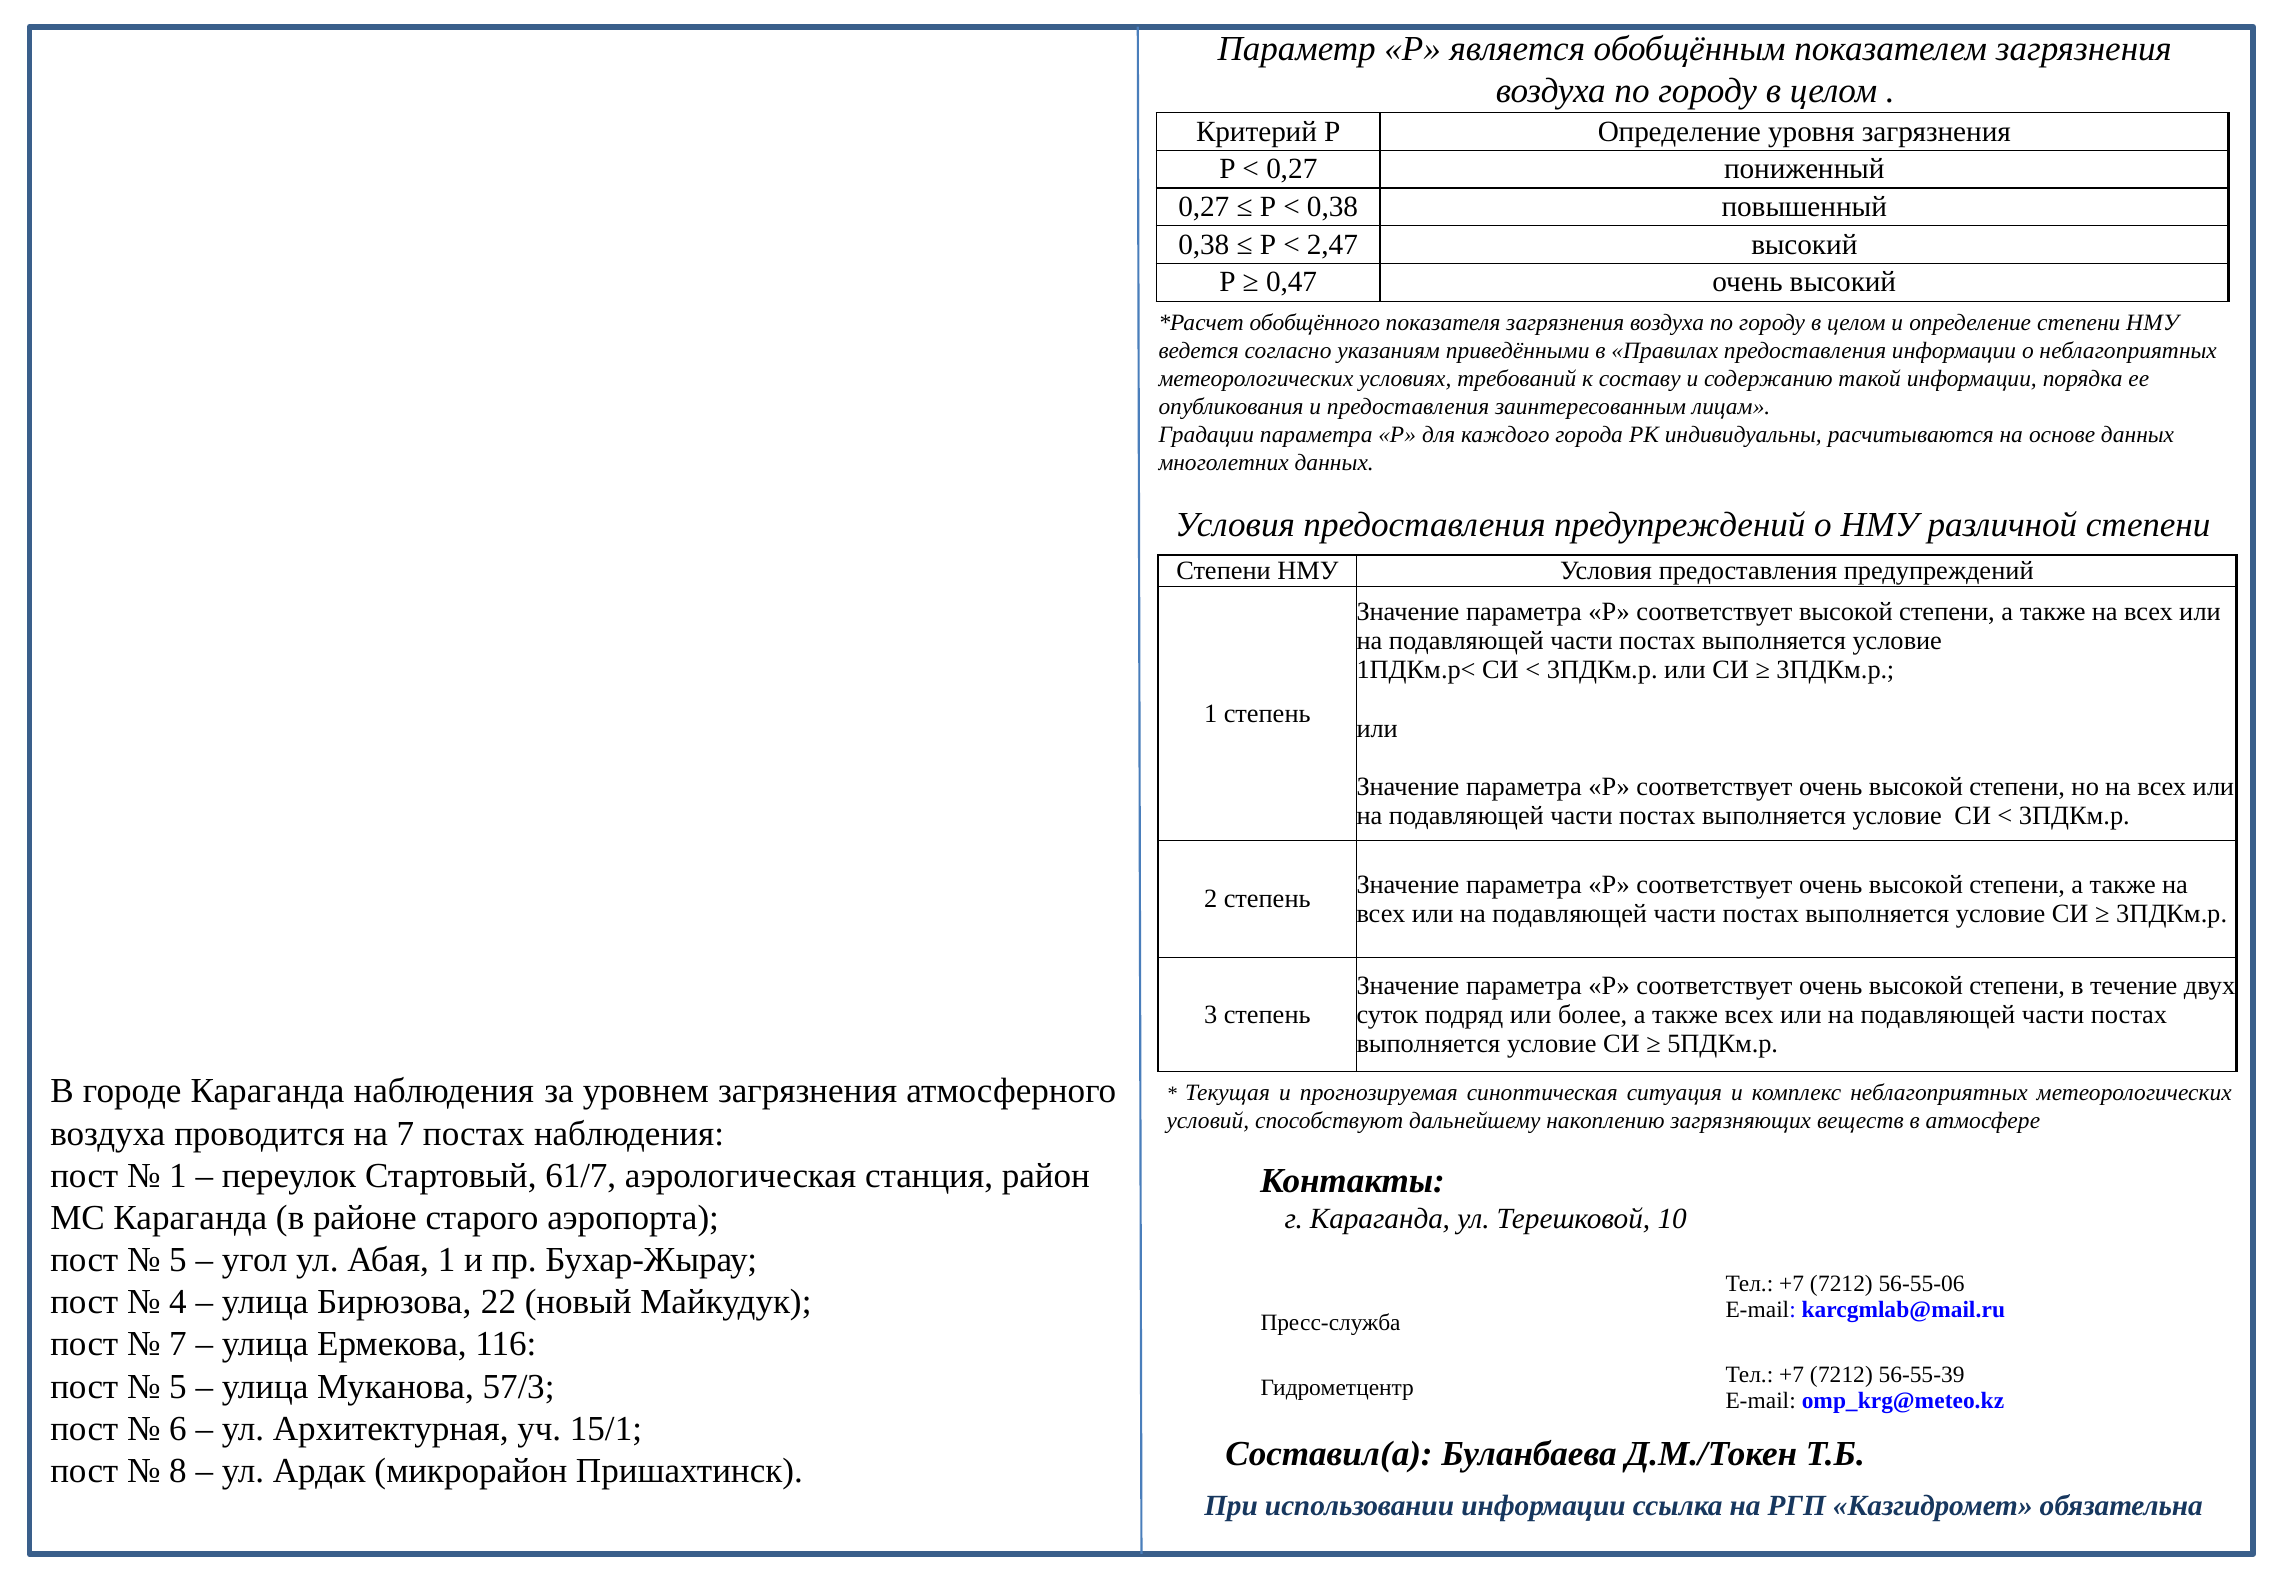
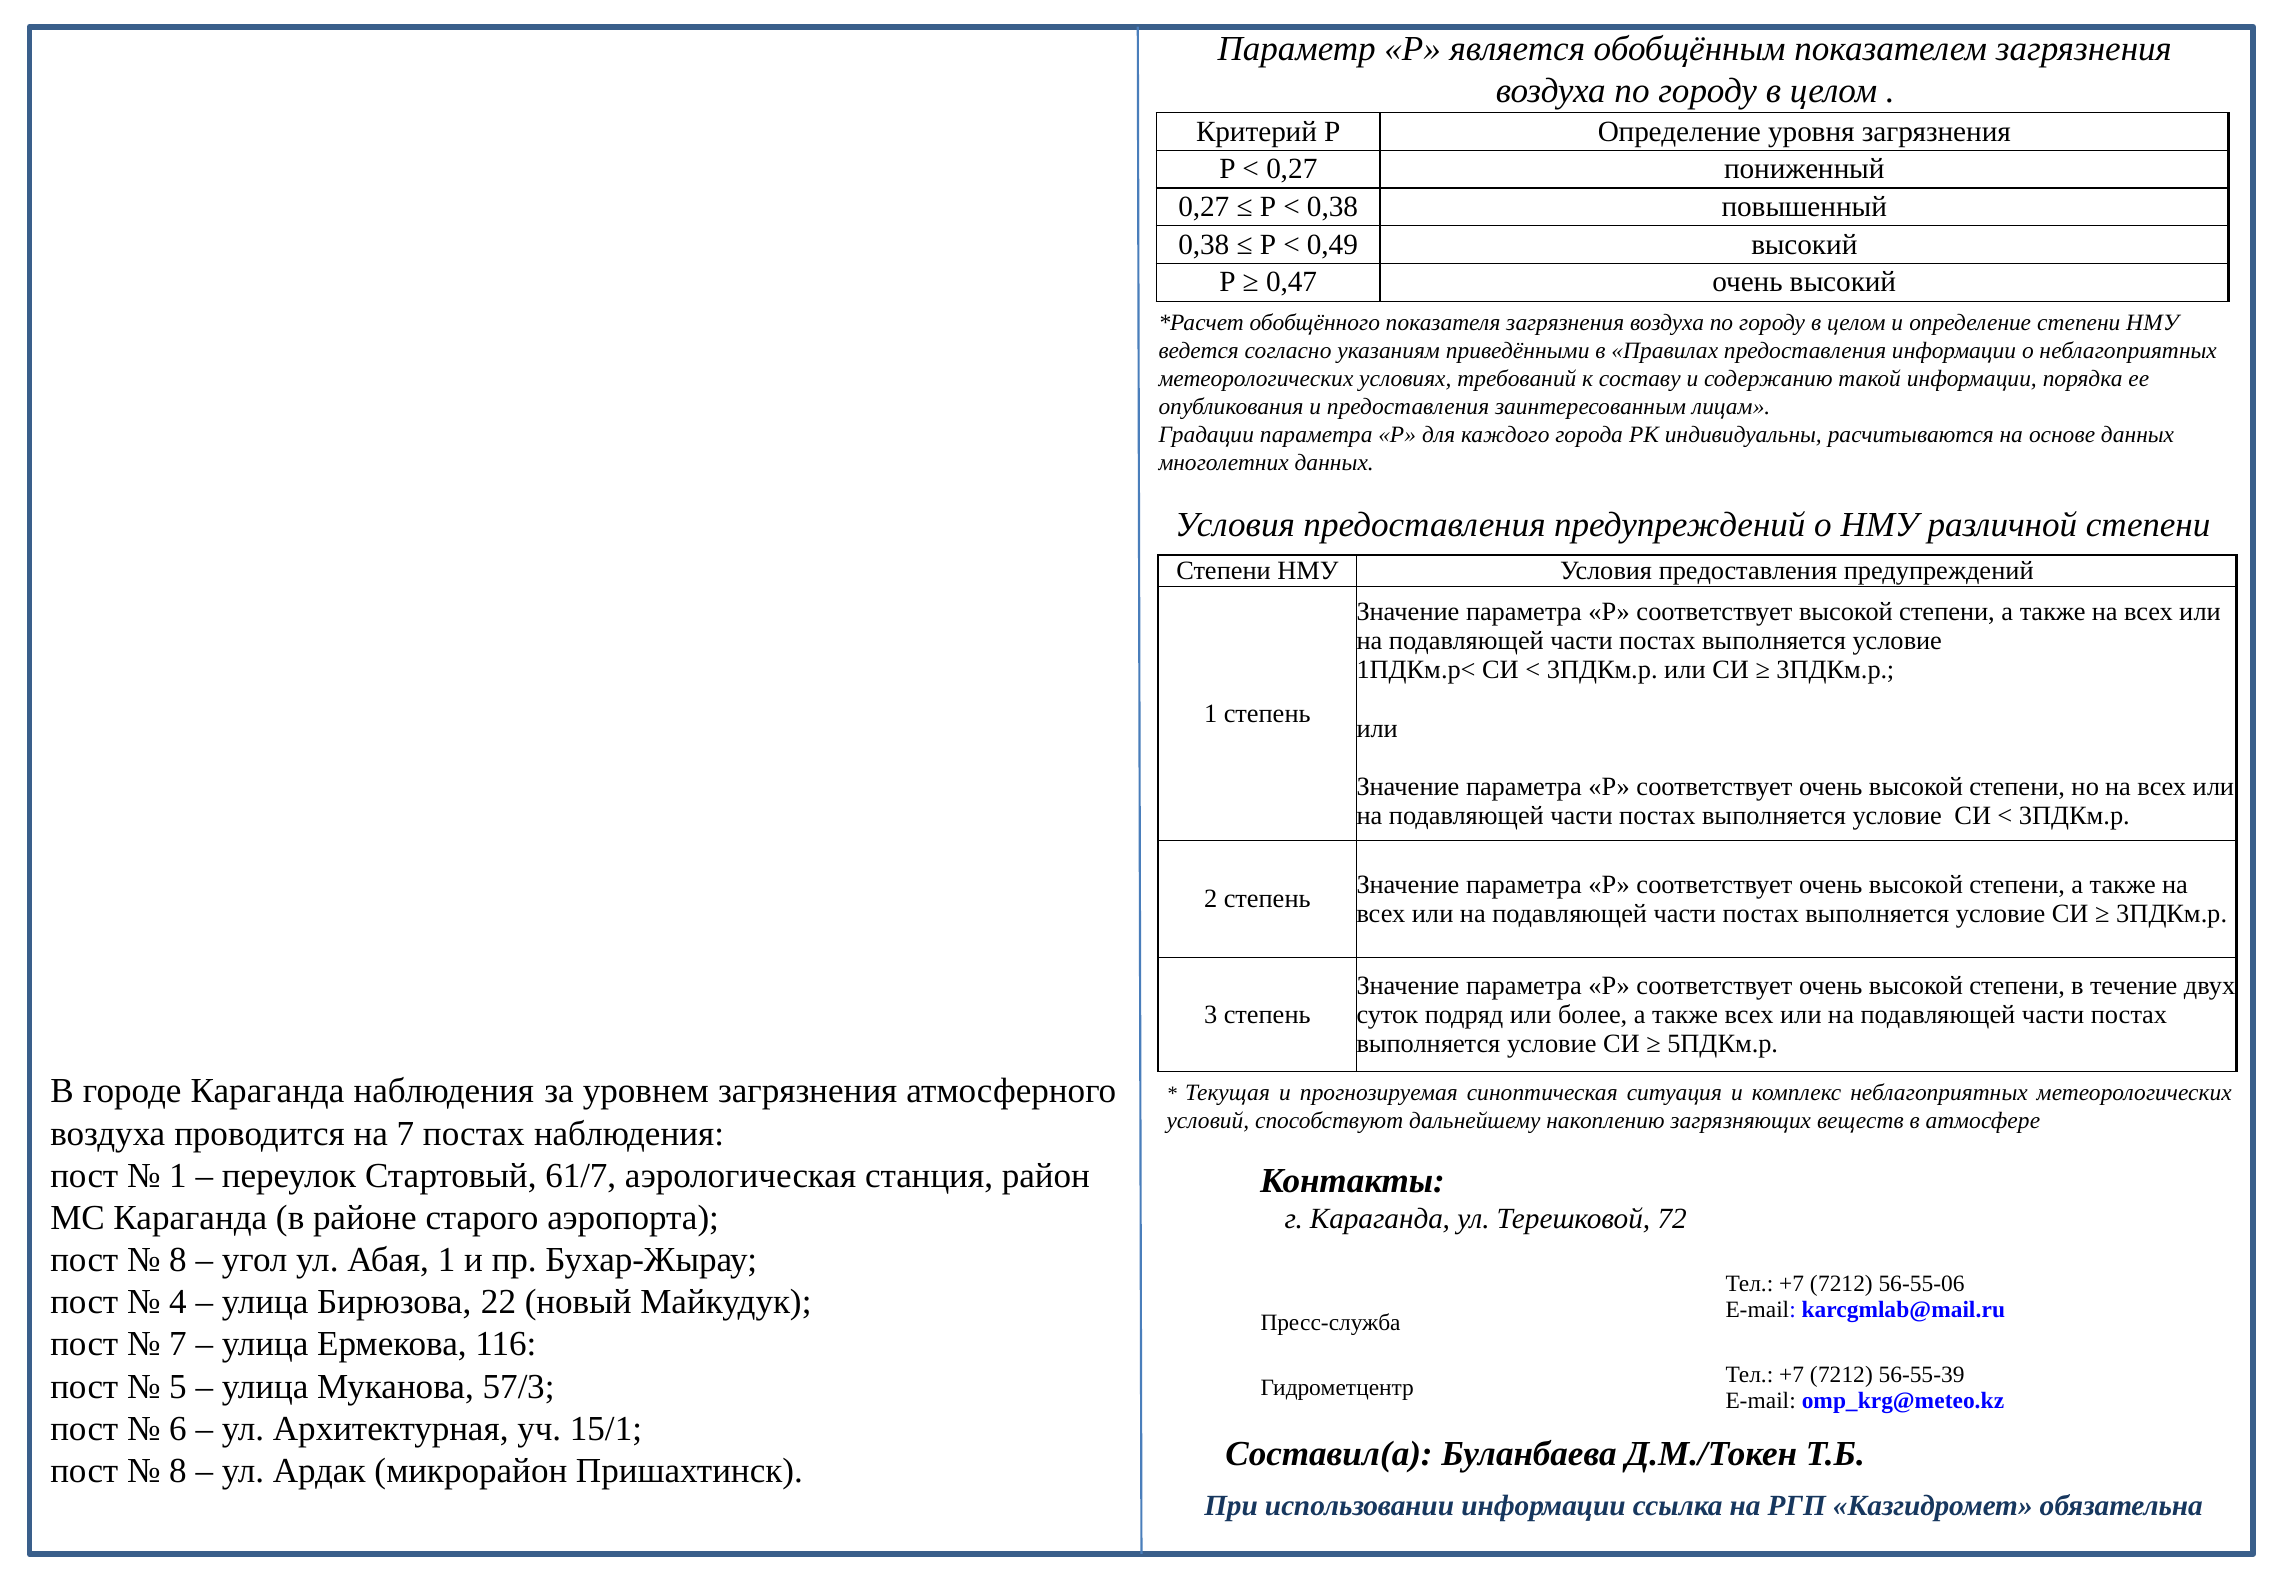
2,47: 2,47 -> 0,49
10: 10 -> 72
5 at (178, 1260): 5 -> 8
